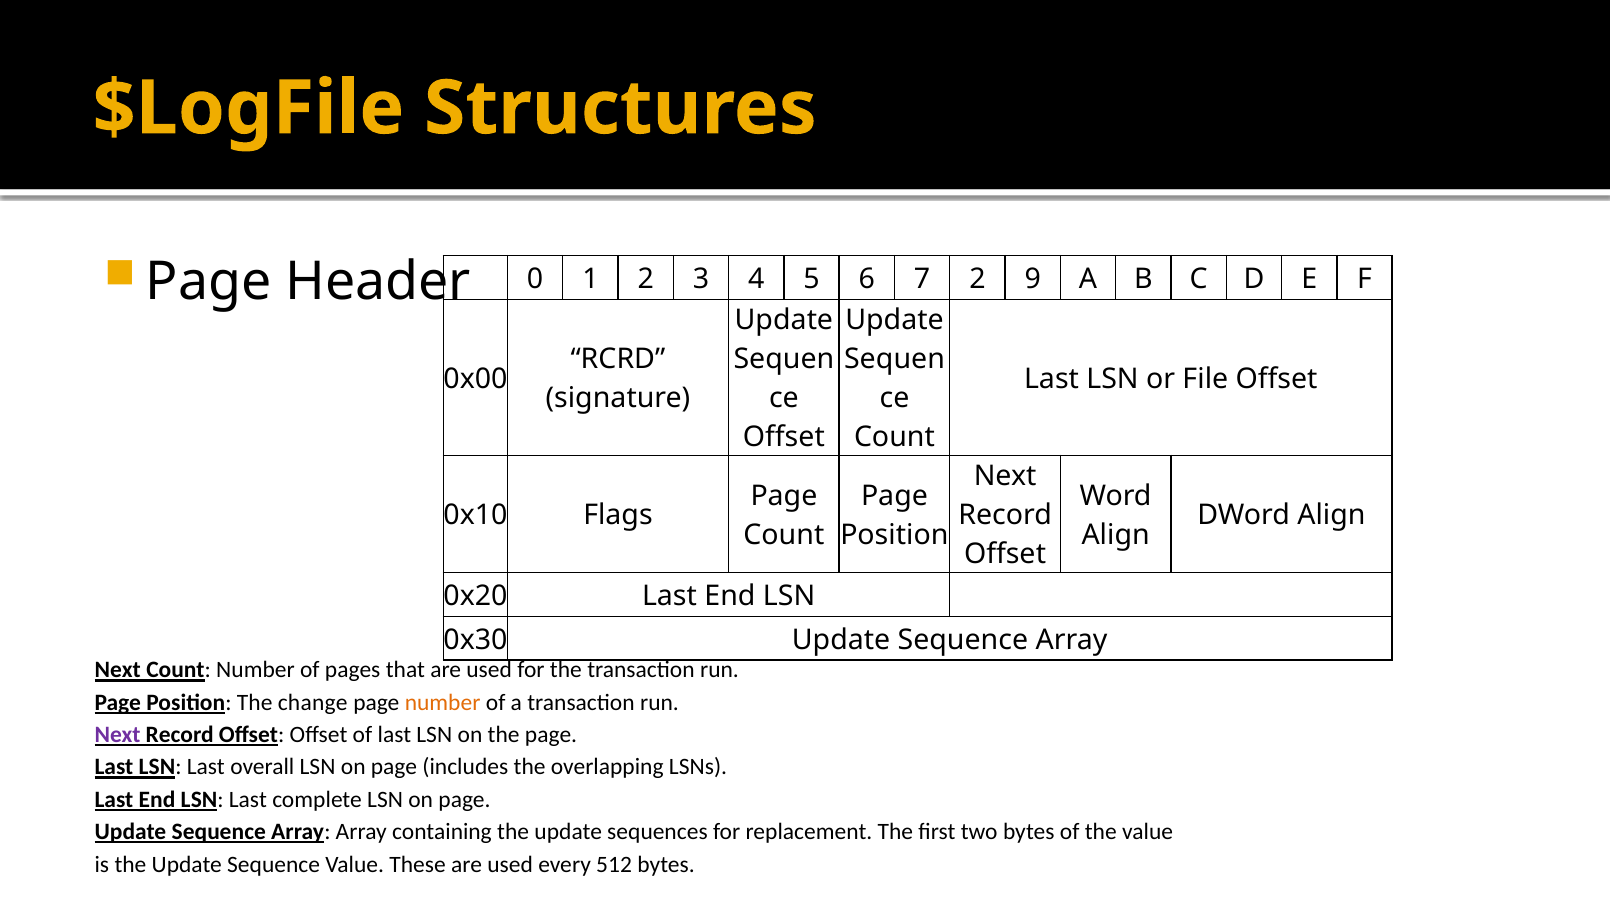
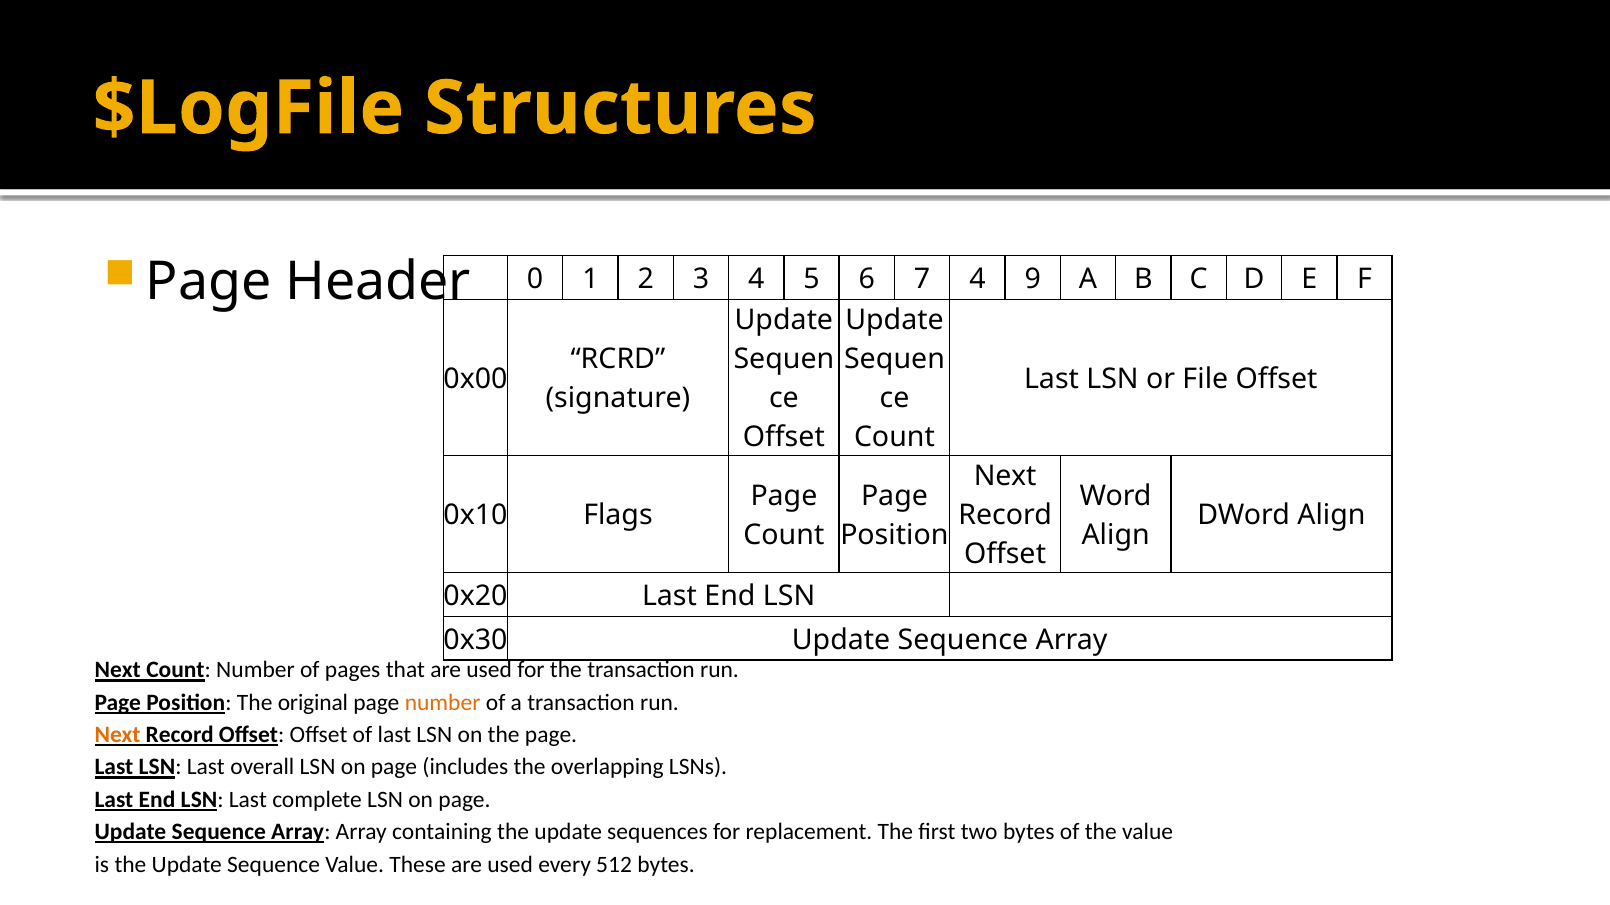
7 2: 2 -> 4
change: change -> original
Next at (118, 735) colour: purple -> orange
